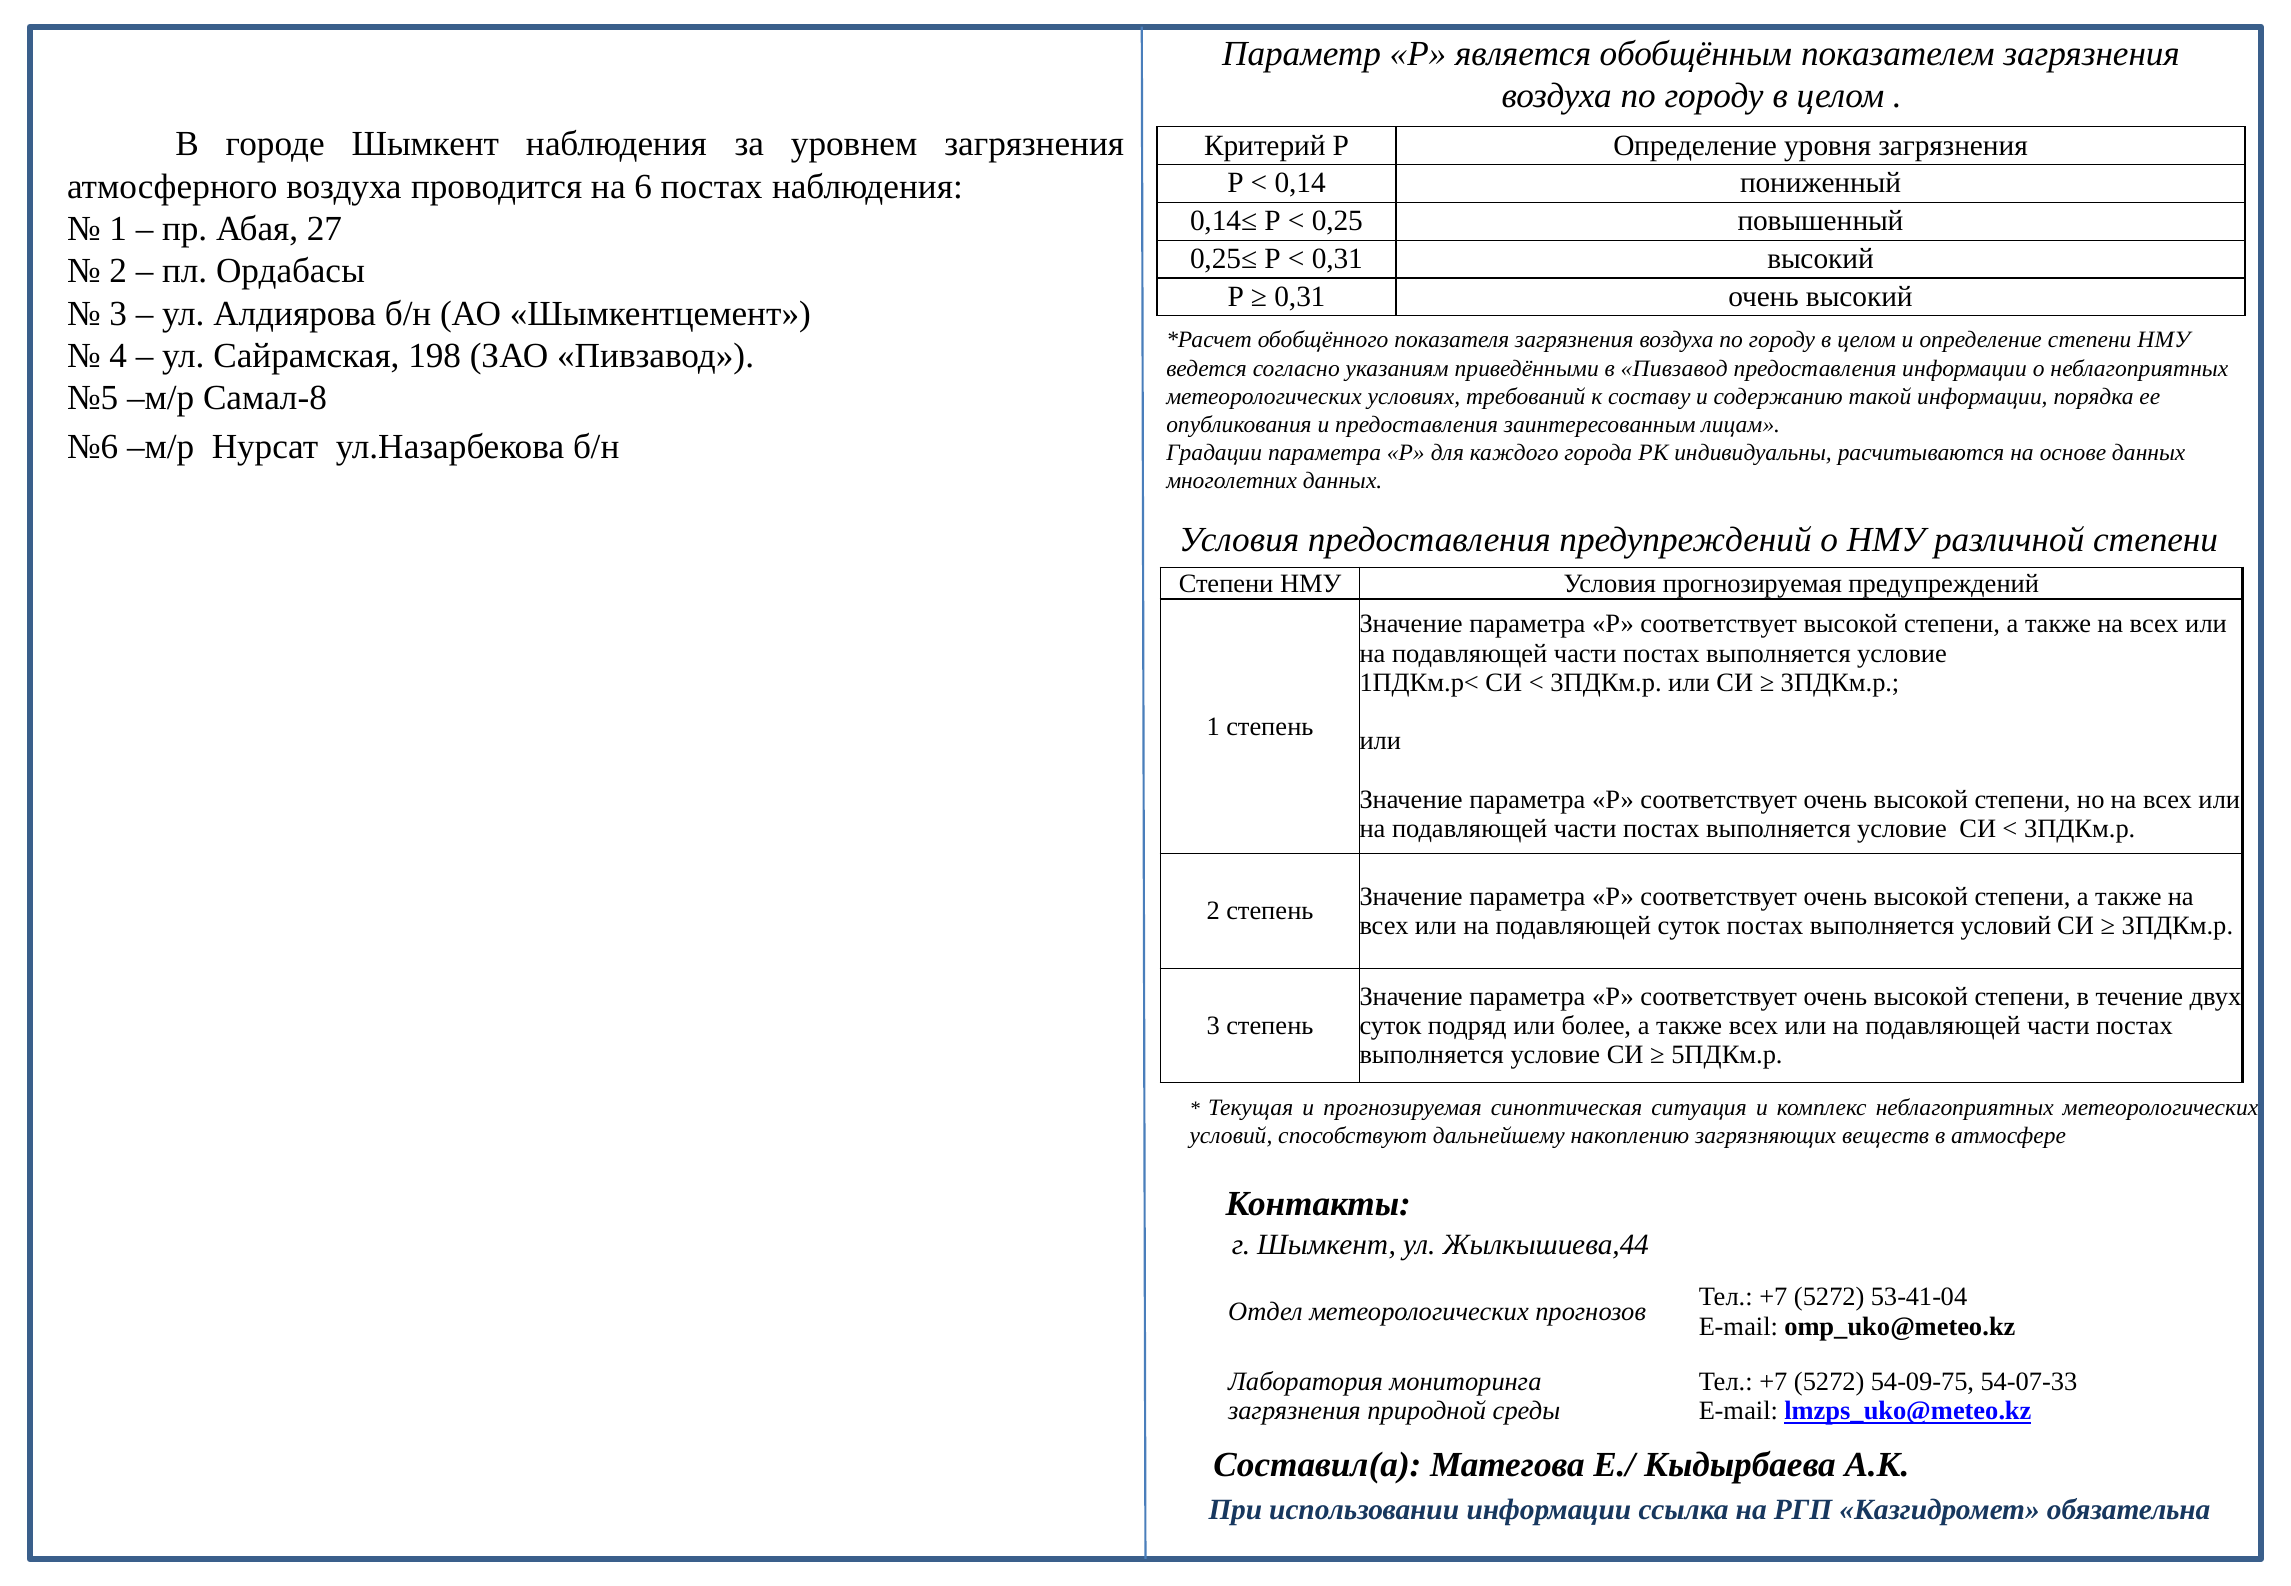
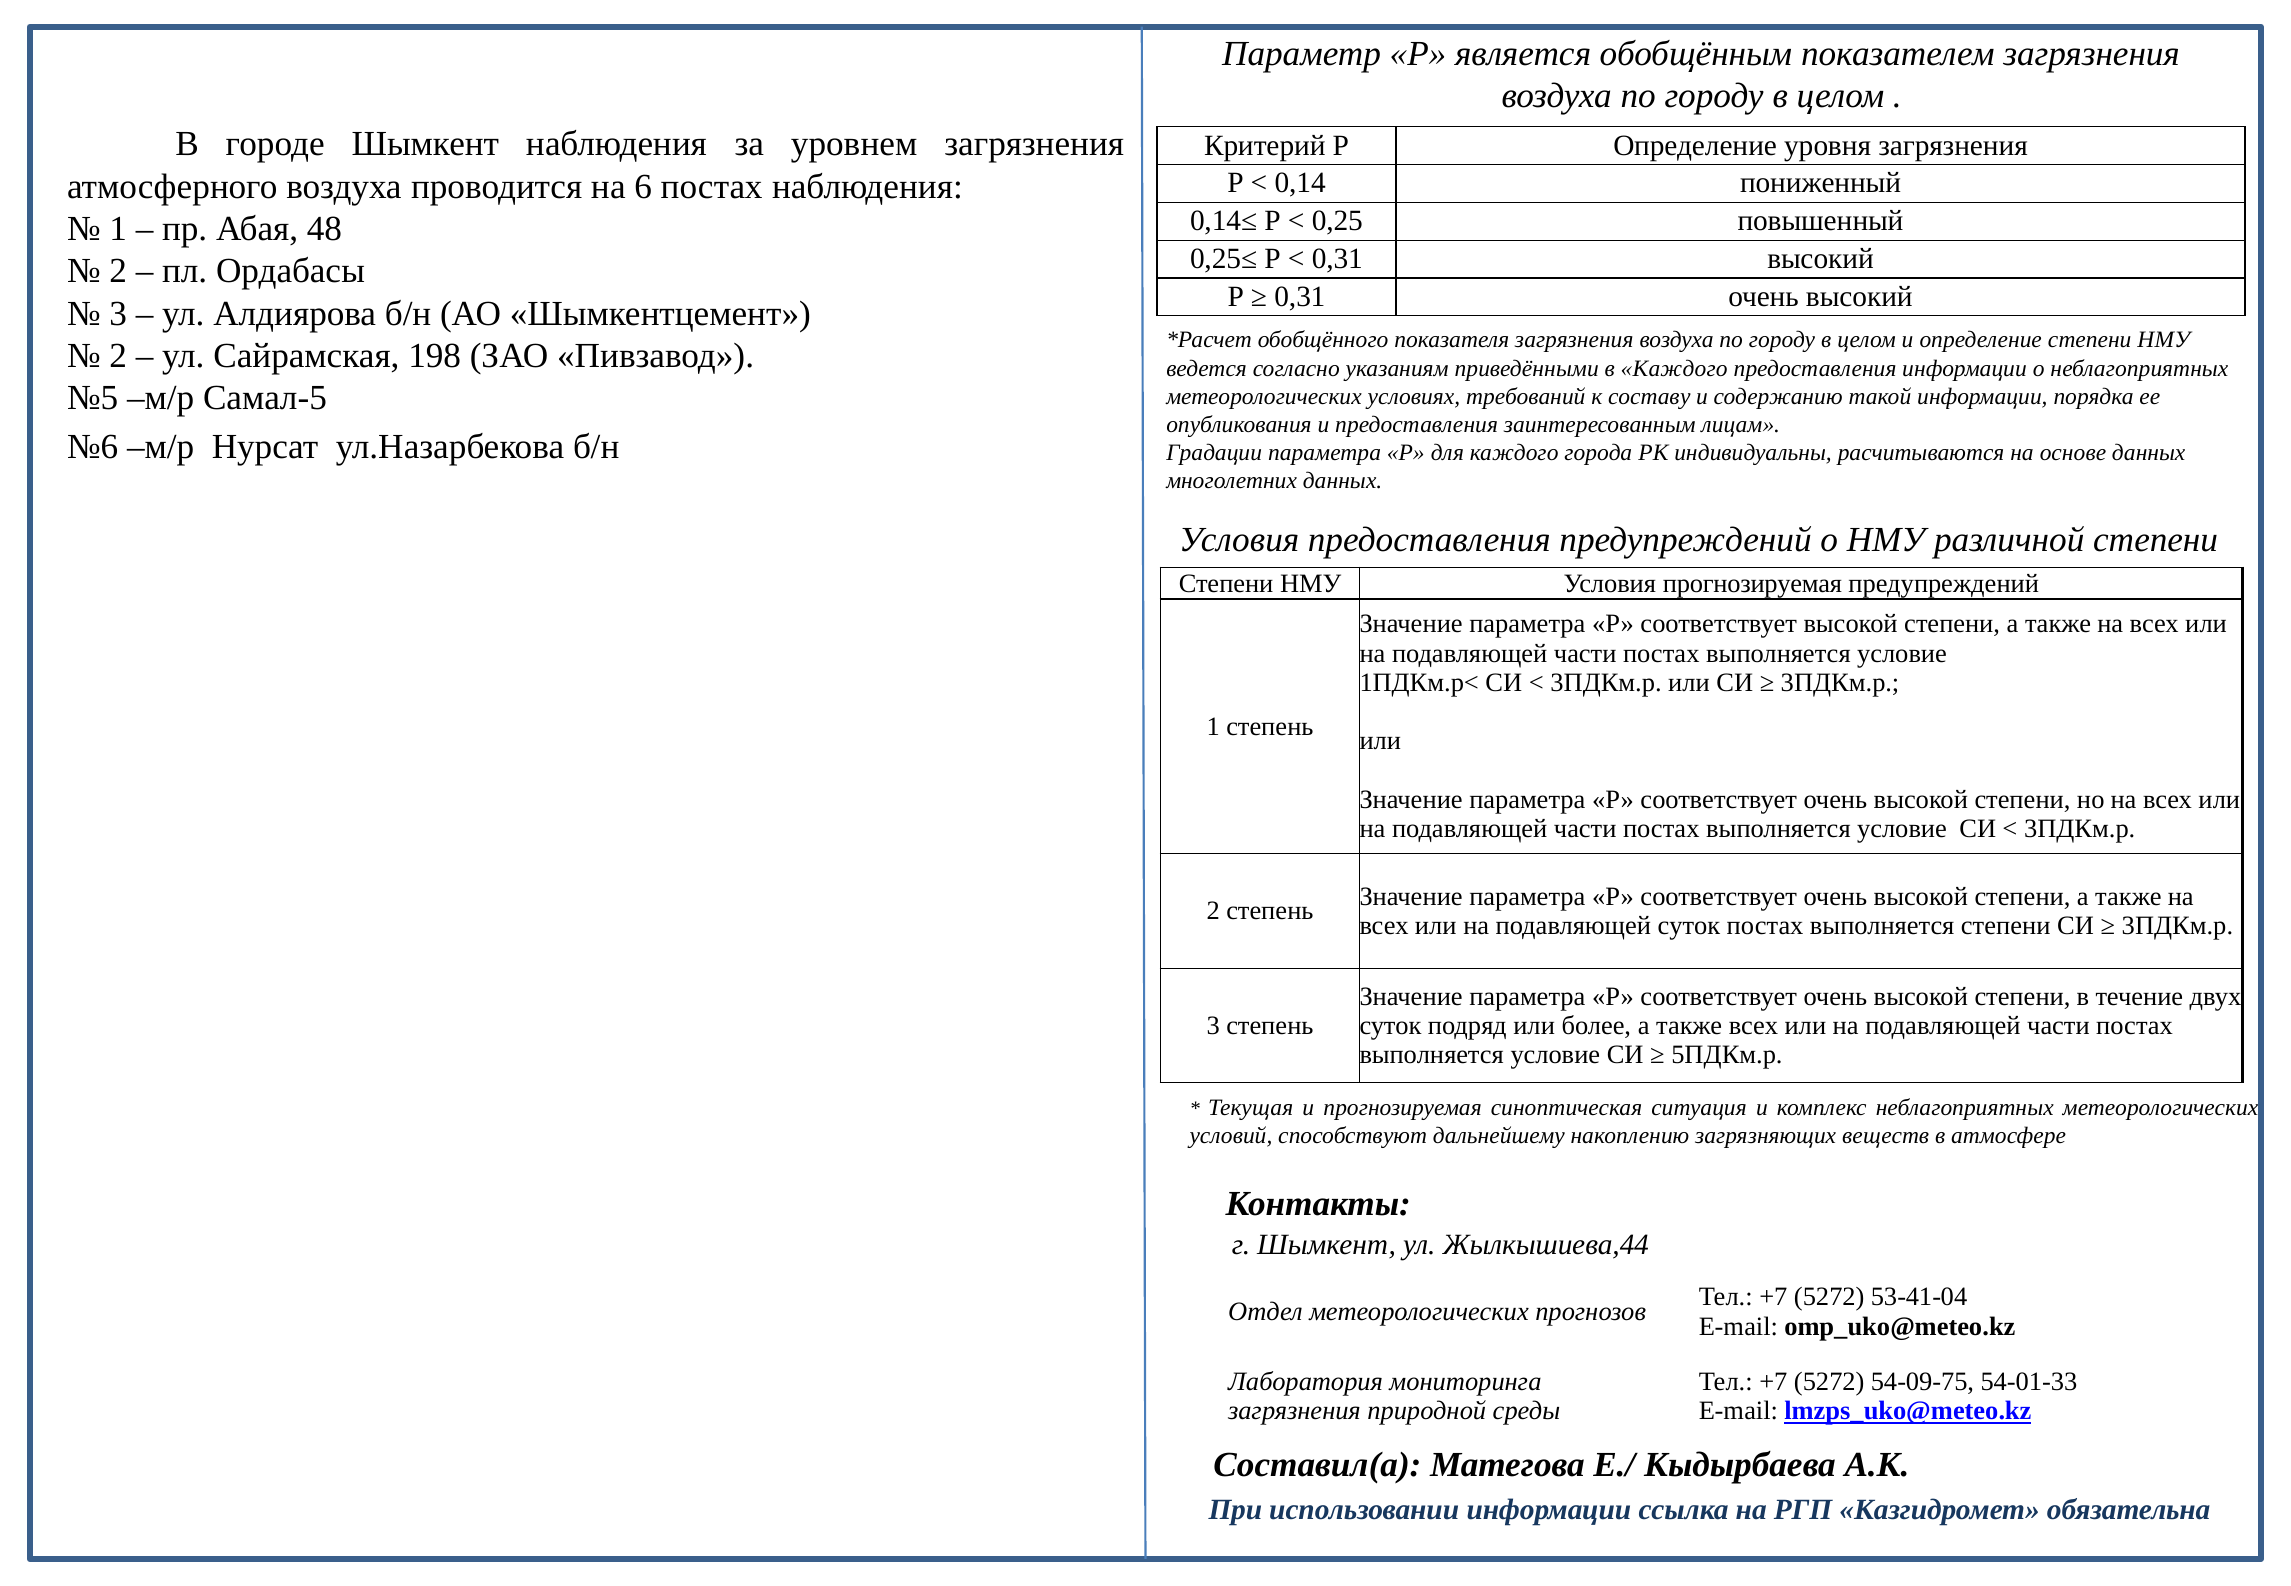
27: 27 -> 48
4 at (118, 356): 4 -> 2
в Пивзавод: Пивзавод -> Каждого
Самал-8: Самал-8 -> Самал-5
выполняется условий: условий -> степени
54-07-33: 54-07-33 -> 54-01-33
